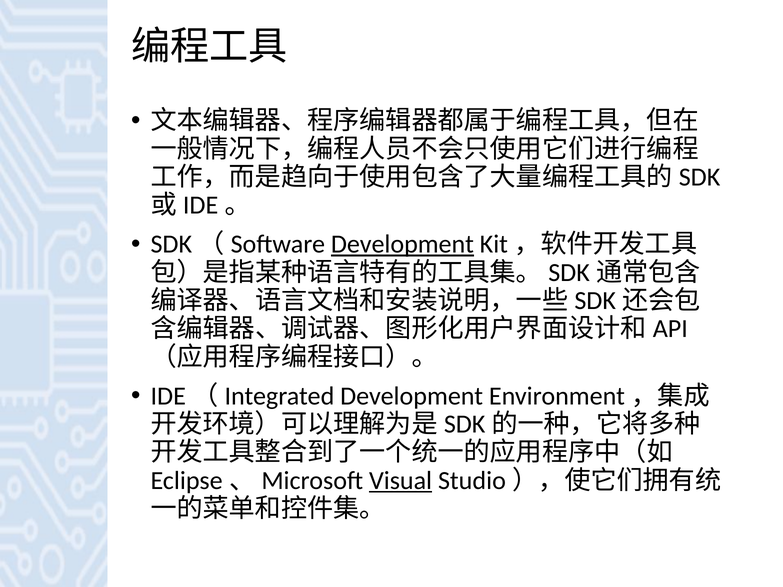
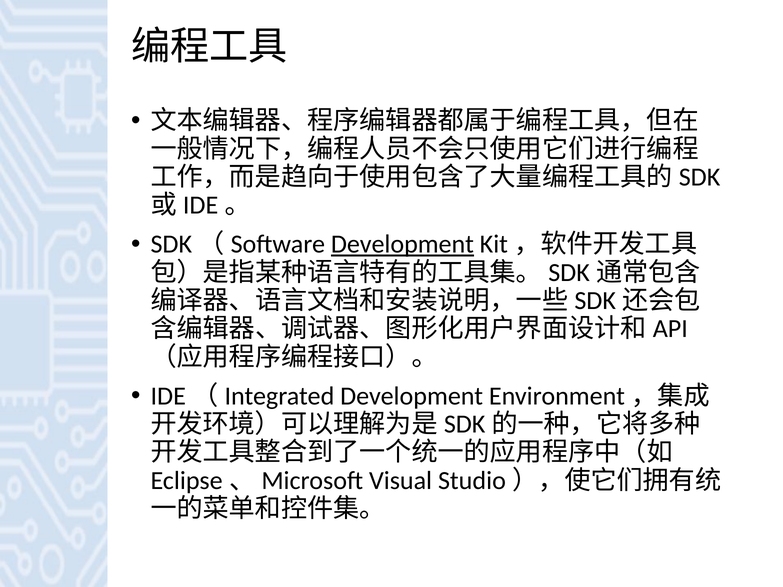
Visual underline: present -> none
